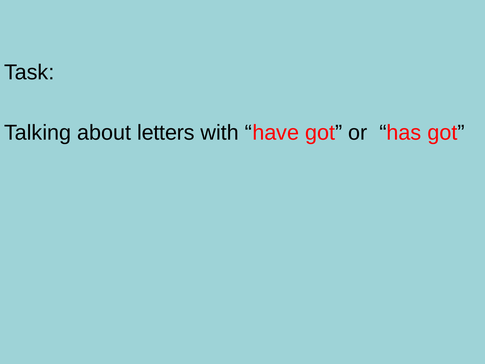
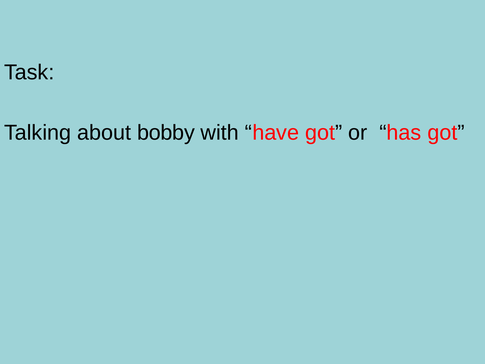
letters: letters -> bobby
